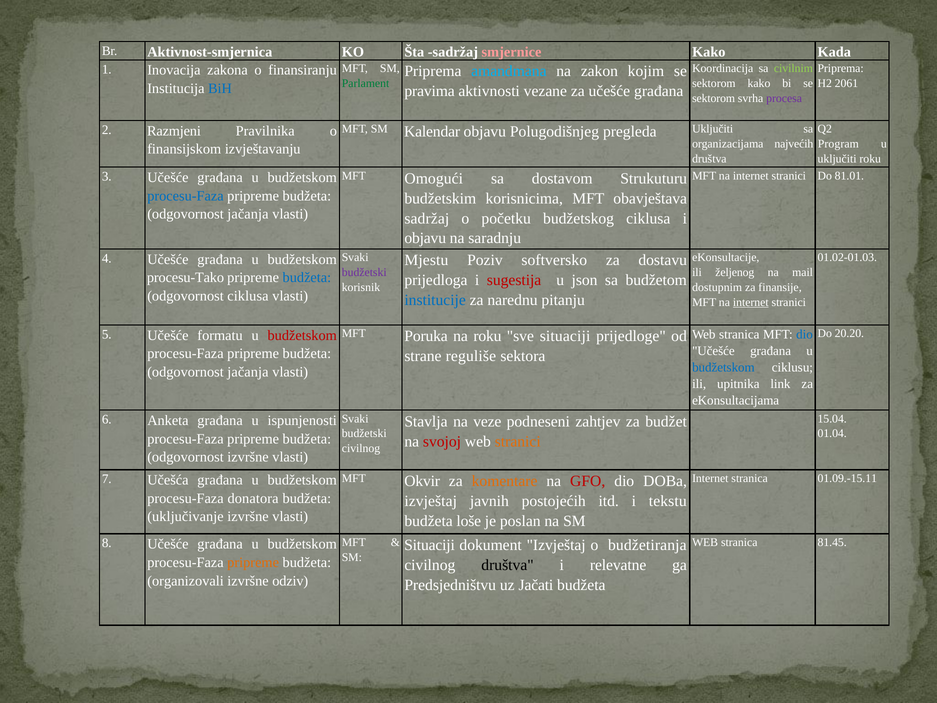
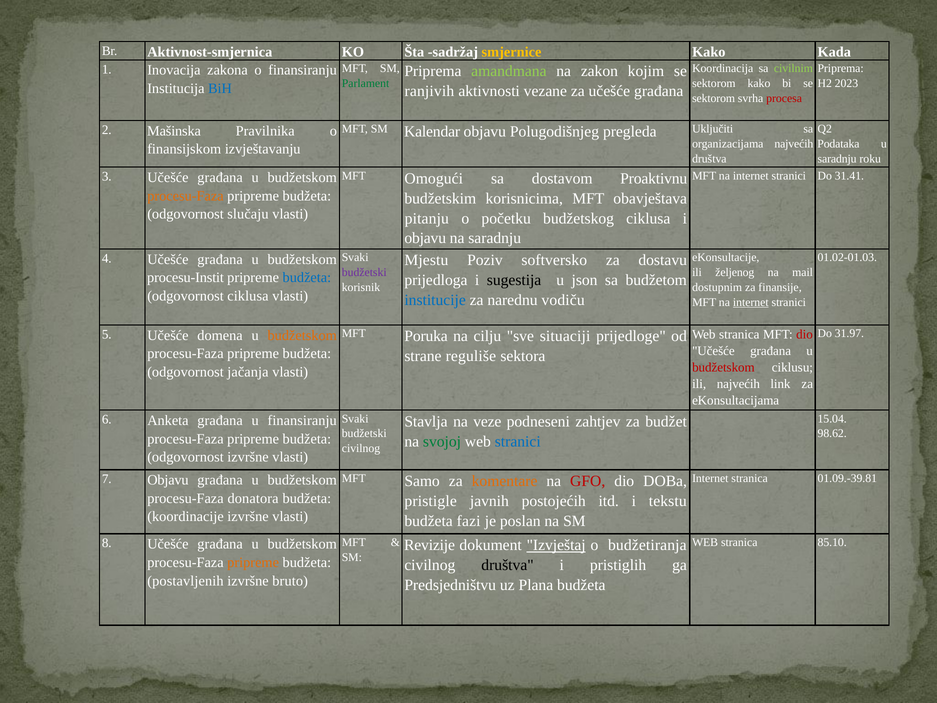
smjernice colour: pink -> yellow
amandmana colour: light blue -> light green
2061: 2061 -> 2023
pravima: pravima -> ranjivih
procesa colour: purple -> red
Razmjeni: Razmjeni -> Mašinska
Program: Program -> Podataka
uključiti at (837, 159): uključiti -> saradnju
Strukuturu: Strukuturu -> Proaktivnu
81.01: 81.01 -> 31.41
procesu-Faza at (185, 196) colour: blue -> orange
jačanja at (248, 214): jačanja -> slučaju
sadržaj at (427, 218): sadržaj -> pitanju
procesu-Tako: procesu-Tako -> procesu-Instit
sugestija colour: red -> black
pitanju: pitanju -> vodiču
na roku: roku -> cilju
20.20: 20.20 -> 31.97
formatu: formatu -> domena
budžetskom at (302, 335) colour: red -> orange
dio at (804, 334) colour: blue -> red
budžetskom at (723, 367) colour: blue -> red
ili upitnika: upitnika -> najvećih
u ispunjenosti: ispunjenosti -> finansiranju
01.04: 01.04 -> 98.62
svojoj colour: red -> green
stranici at (518, 441) colour: orange -> blue
Okvir: Okvir -> Samo
01.09.-15.11: 01.09.-15.11 -> 01.09.-39.81
7 Učešća: Učešća -> Objavu
izvještaj at (431, 501): izvještaj -> pristigle
uključivanje: uključivanje -> koordinacije
loše: loše -> fazi
81.45: 81.45 -> 85.10
Situaciji at (430, 545): Situaciji -> Revizije
Izvještaj at (556, 545) underline: none -> present
relevatne: relevatne -> pristiglih
organizovali: organizovali -> postavljenih
odziv: odziv -> bruto
Jačati: Jačati -> Plana
